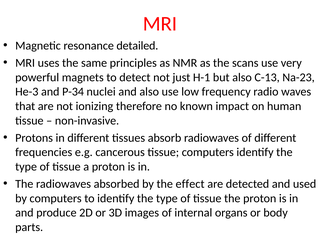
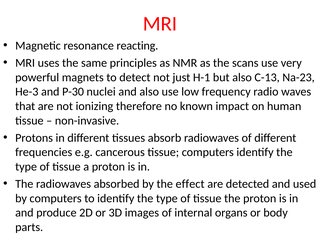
detailed: detailed -> reacting
P-34: P-34 -> P-30
